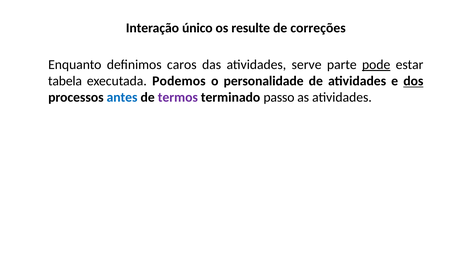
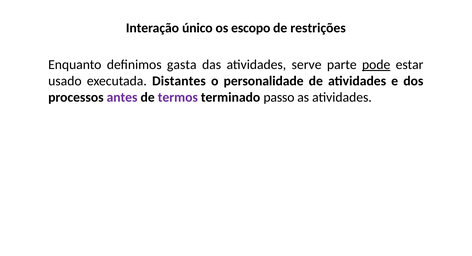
resulte: resulte -> escopo
correções: correções -> restrições
caros: caros -> gasta
tabela: tabela -> usado
Podemos: Podemos -> Distantes
dos underline: present -> none
antes colour: blue -> purple
